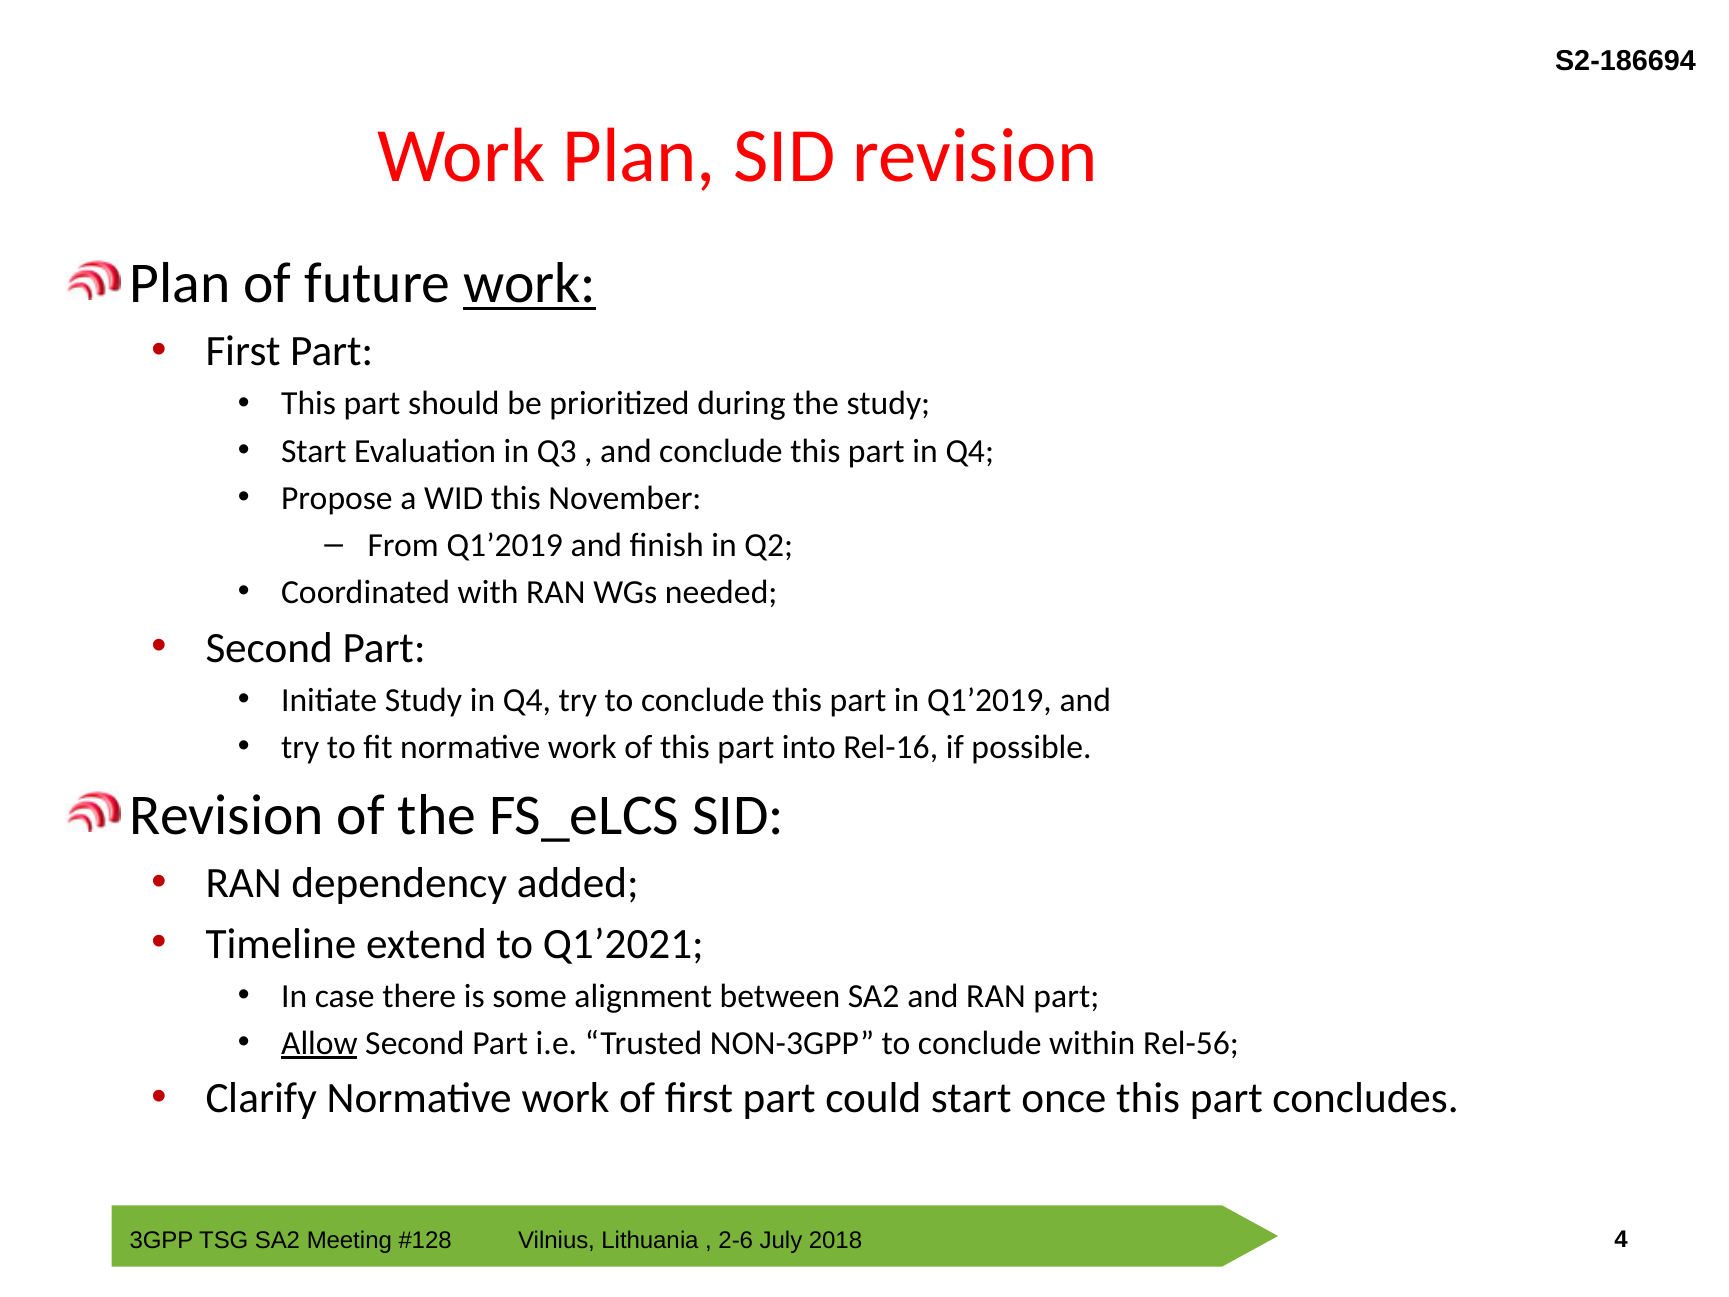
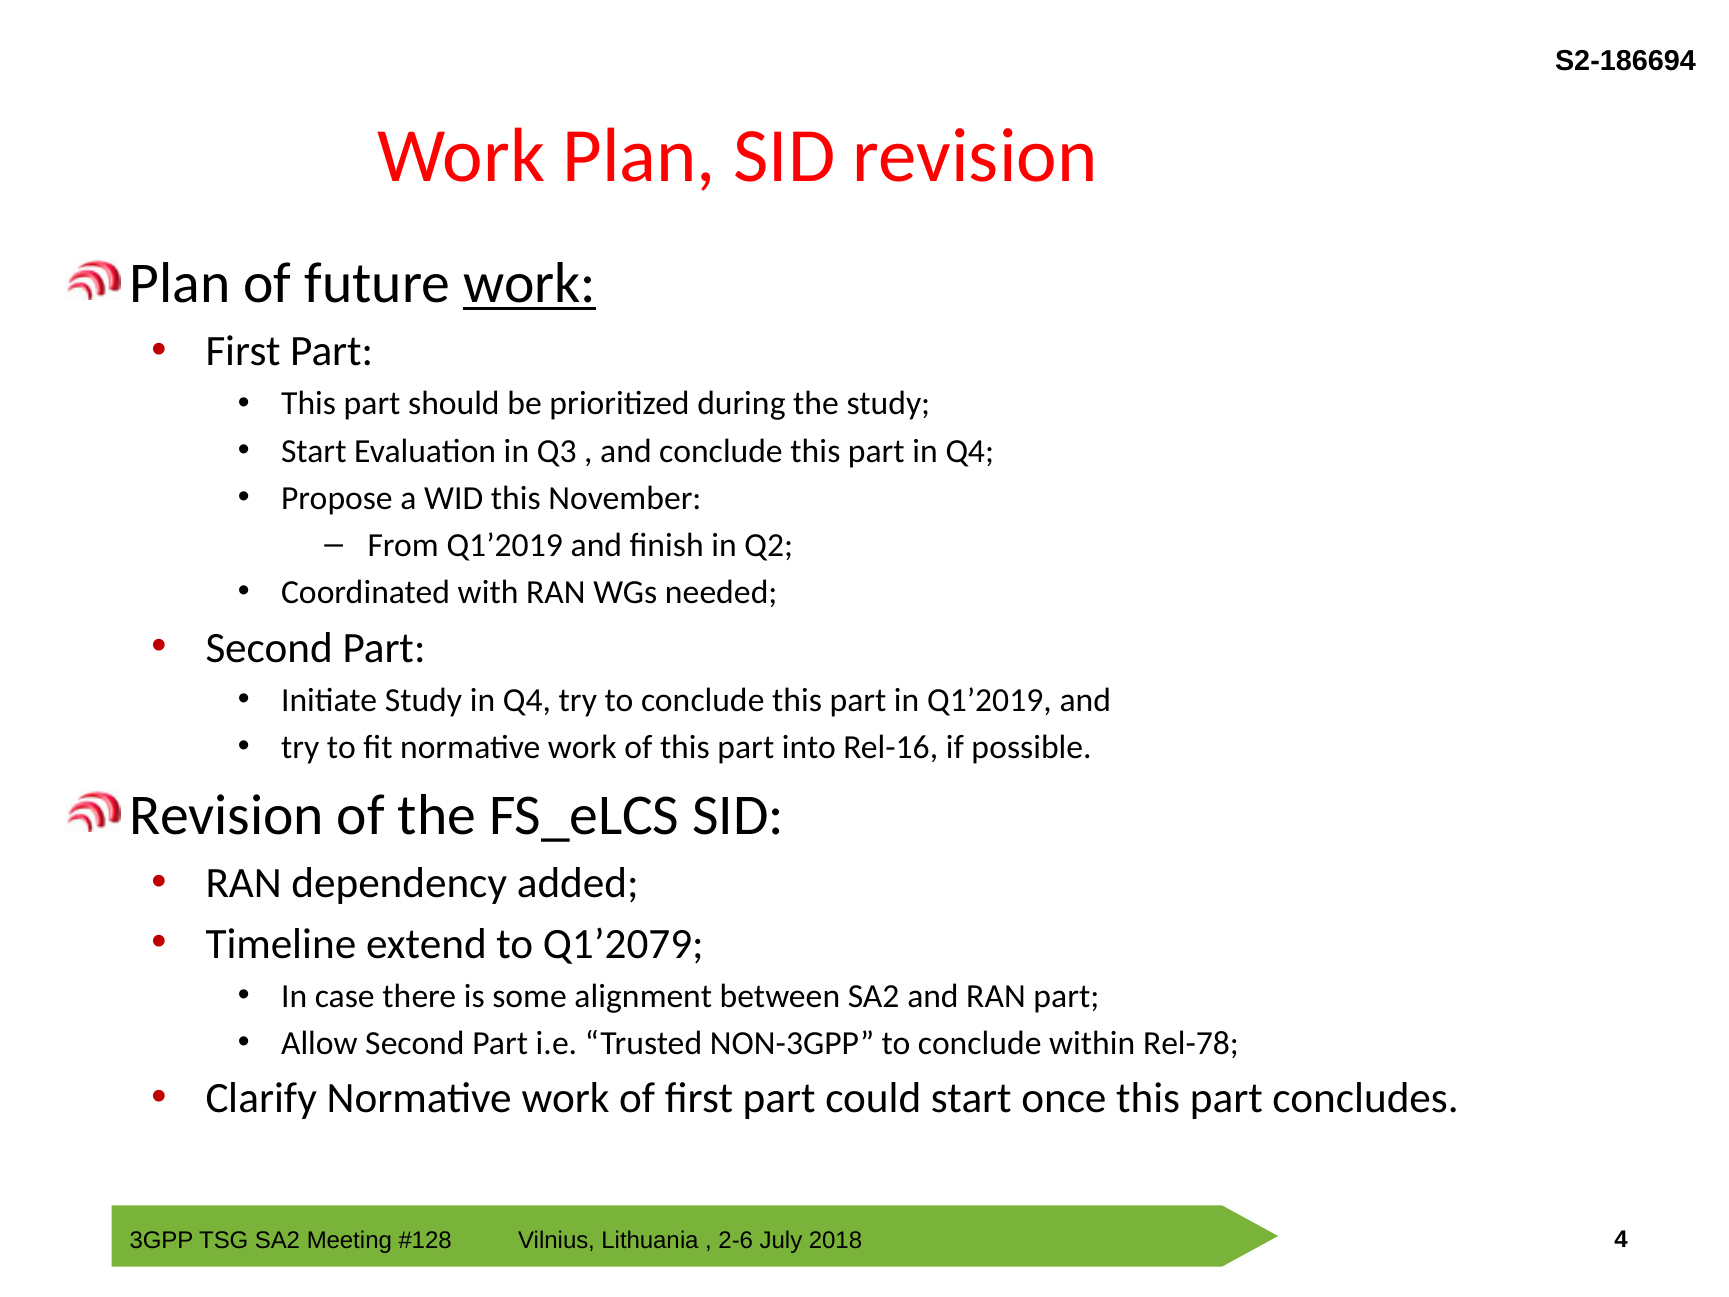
Q1’2021: Q1’2021 -> Q1’2079
Allow underline: present -> none
Rel-56: Rel-56 -> Rel-78
